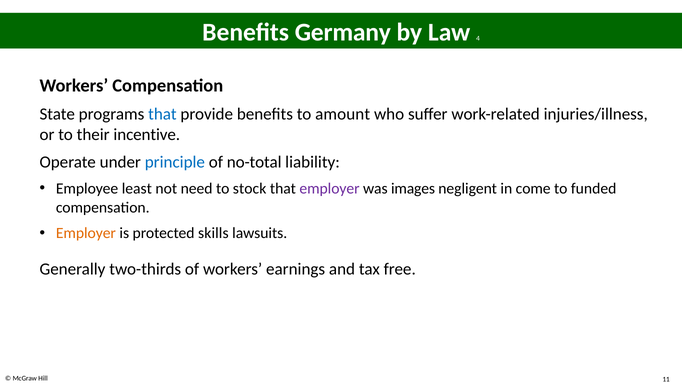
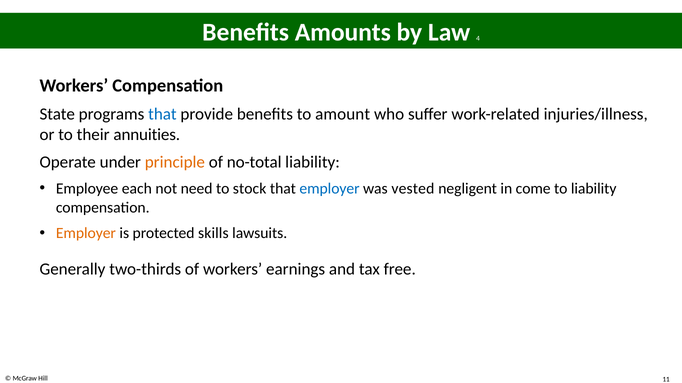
Germany: Germany -> Amounts
incentive: incentive -> annuities
principle colour: blue -> orange
least: least -> each
employer at (330, 189) colour: purple -> blue
images: images -> vested
to funded: funded -> liability
